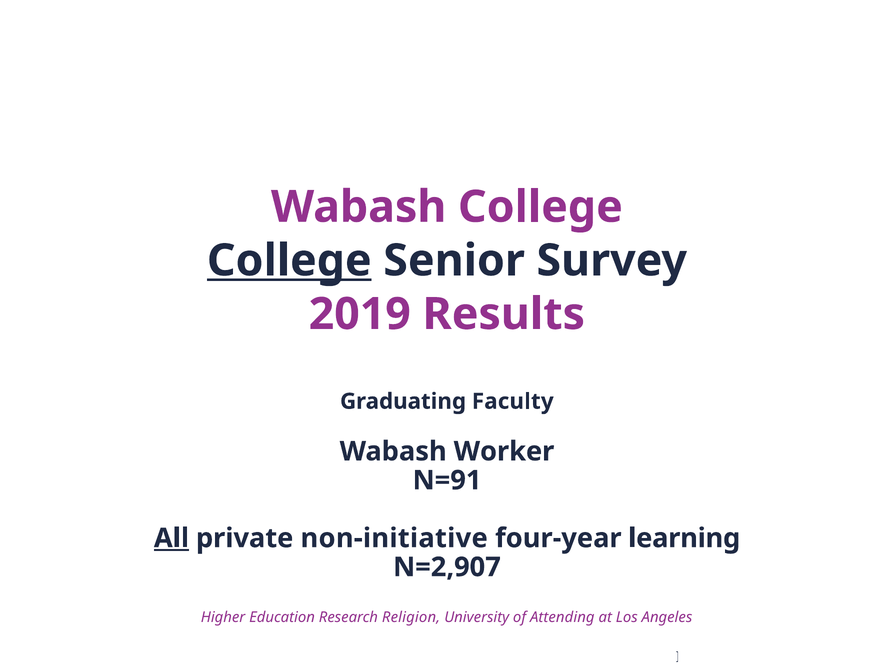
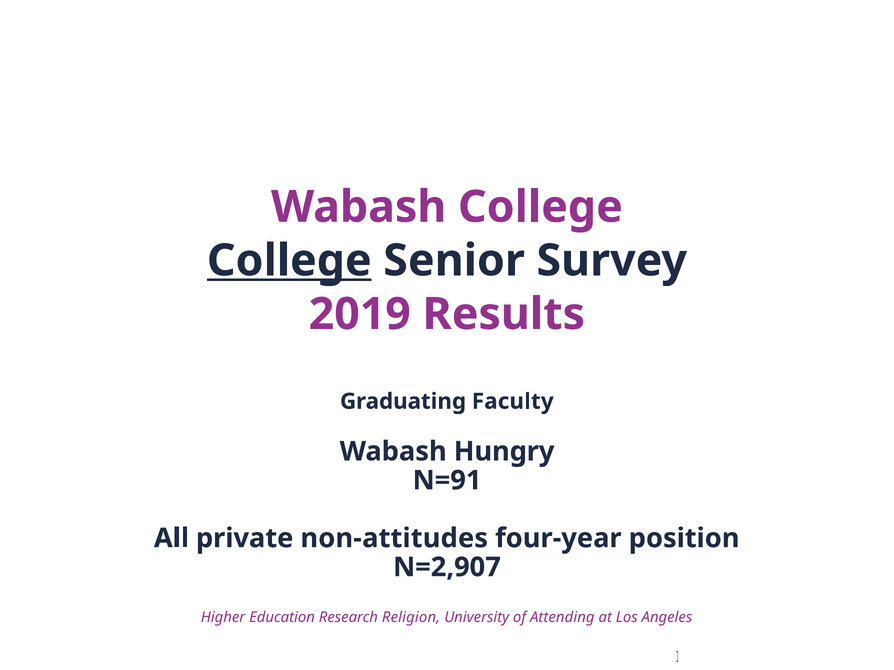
Worker: Worker -> Hungry
All underline: present -> none
non-initiative: non-initiative -> non-attitudes
learning: learning -> position
